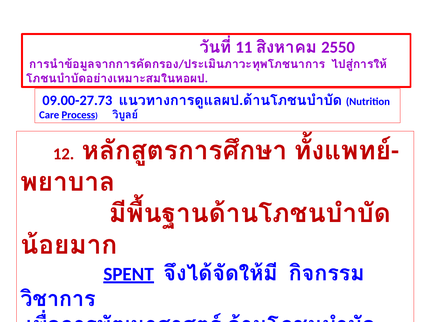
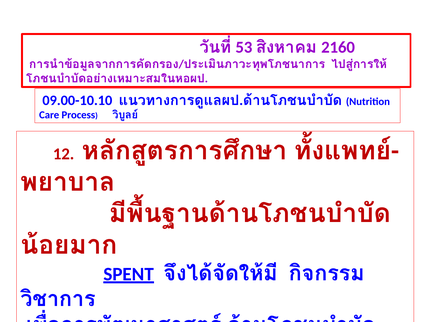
11: 11 -> 53
2550: 2550 -> 2160
09.00-27.73: 09.00-27.73 -> 09.00-10.10
Process underline: present -> none
